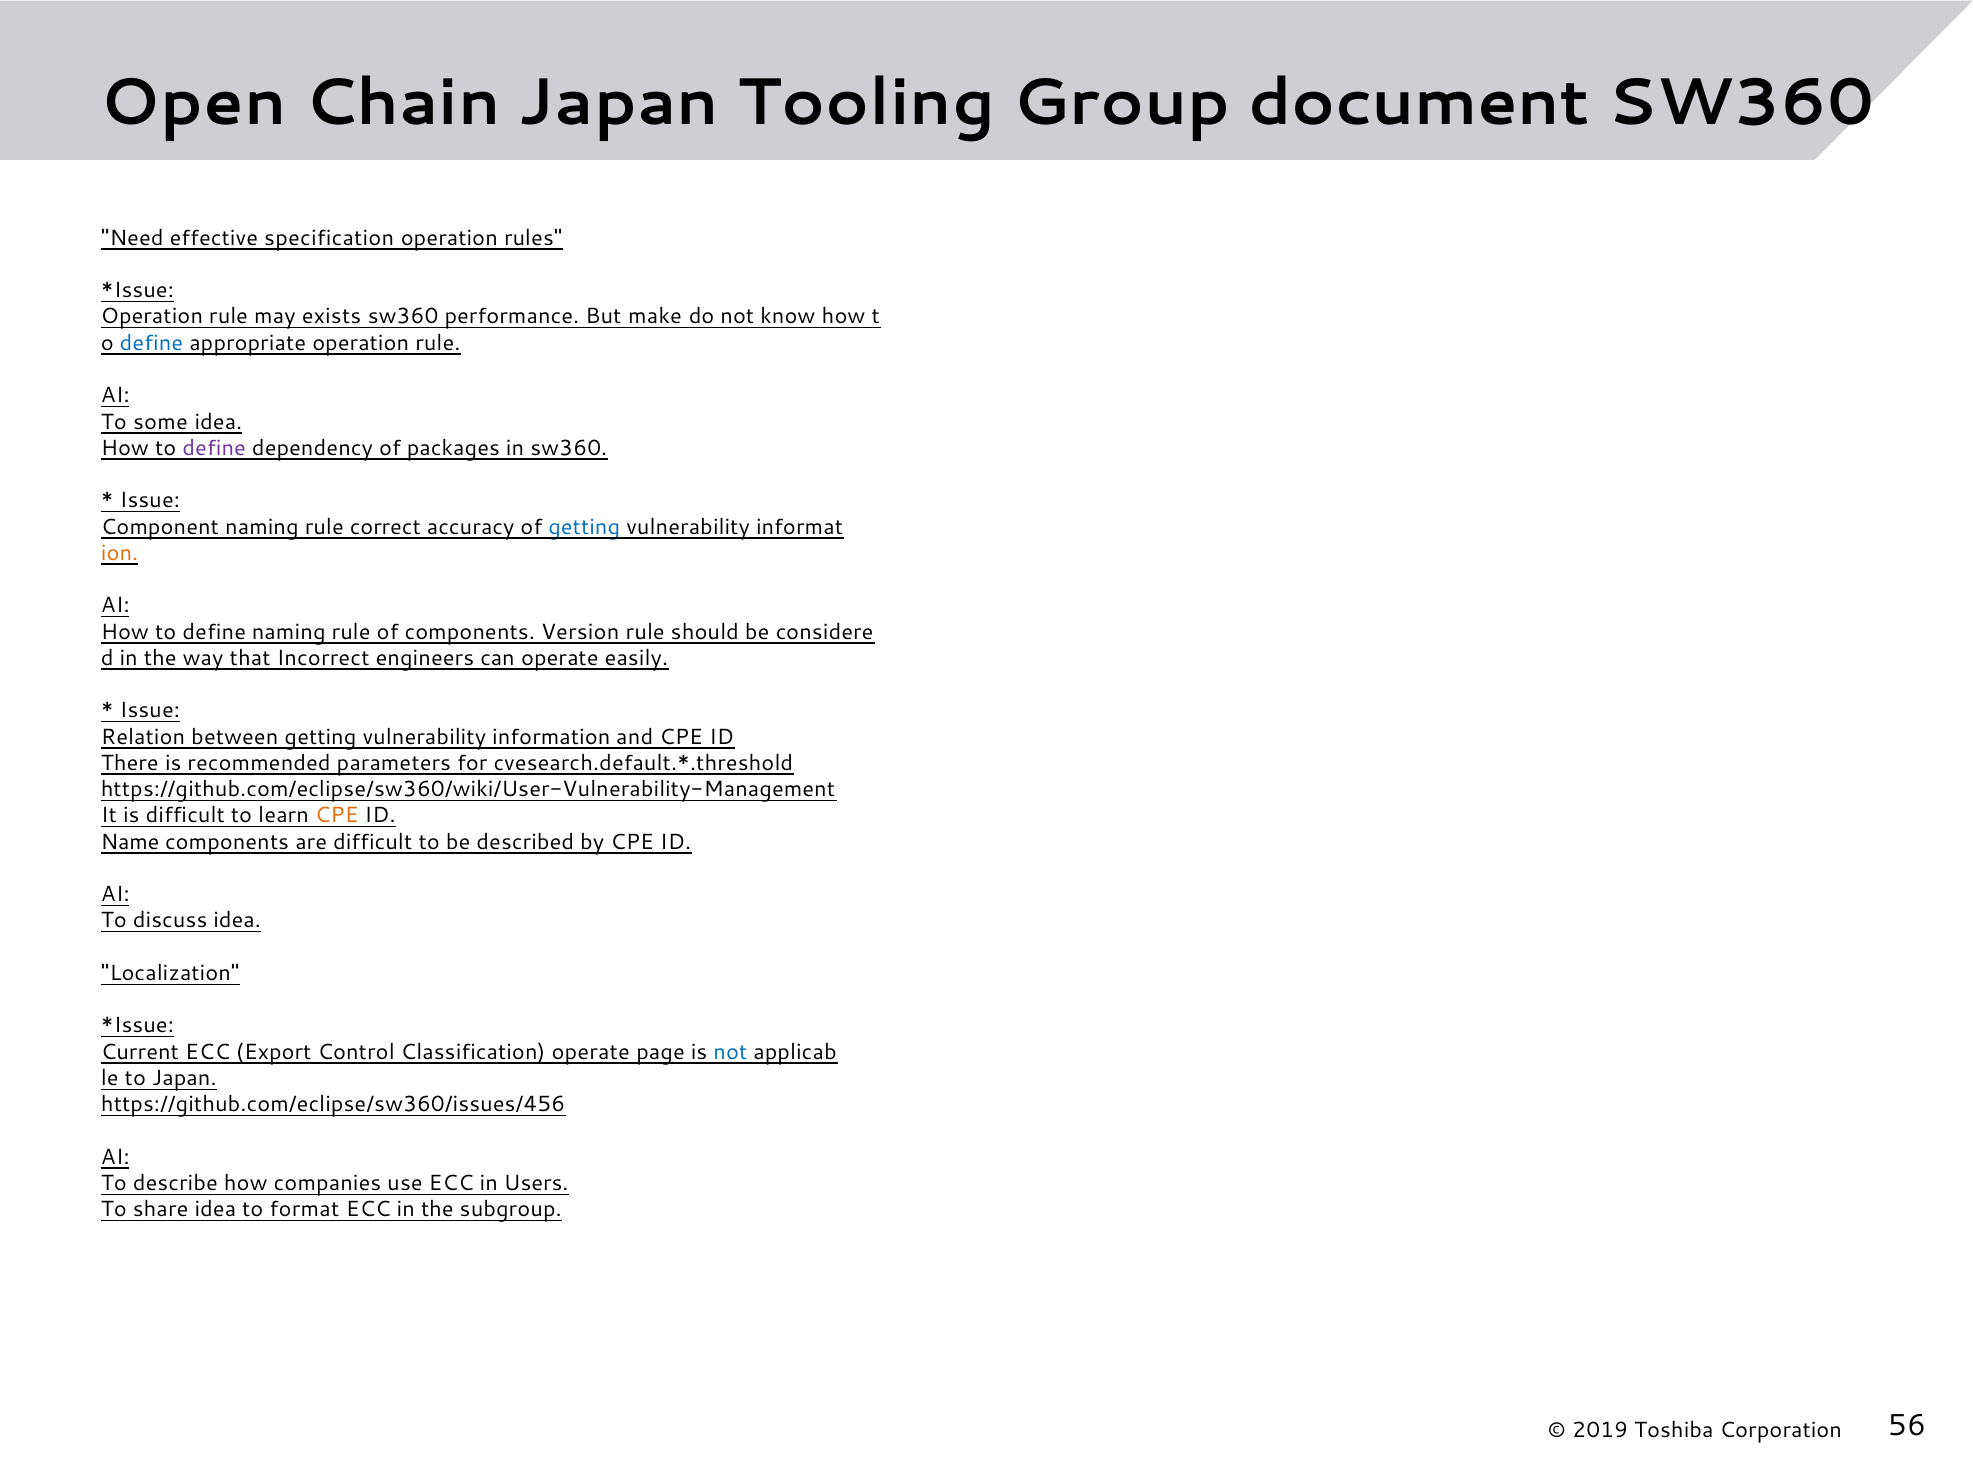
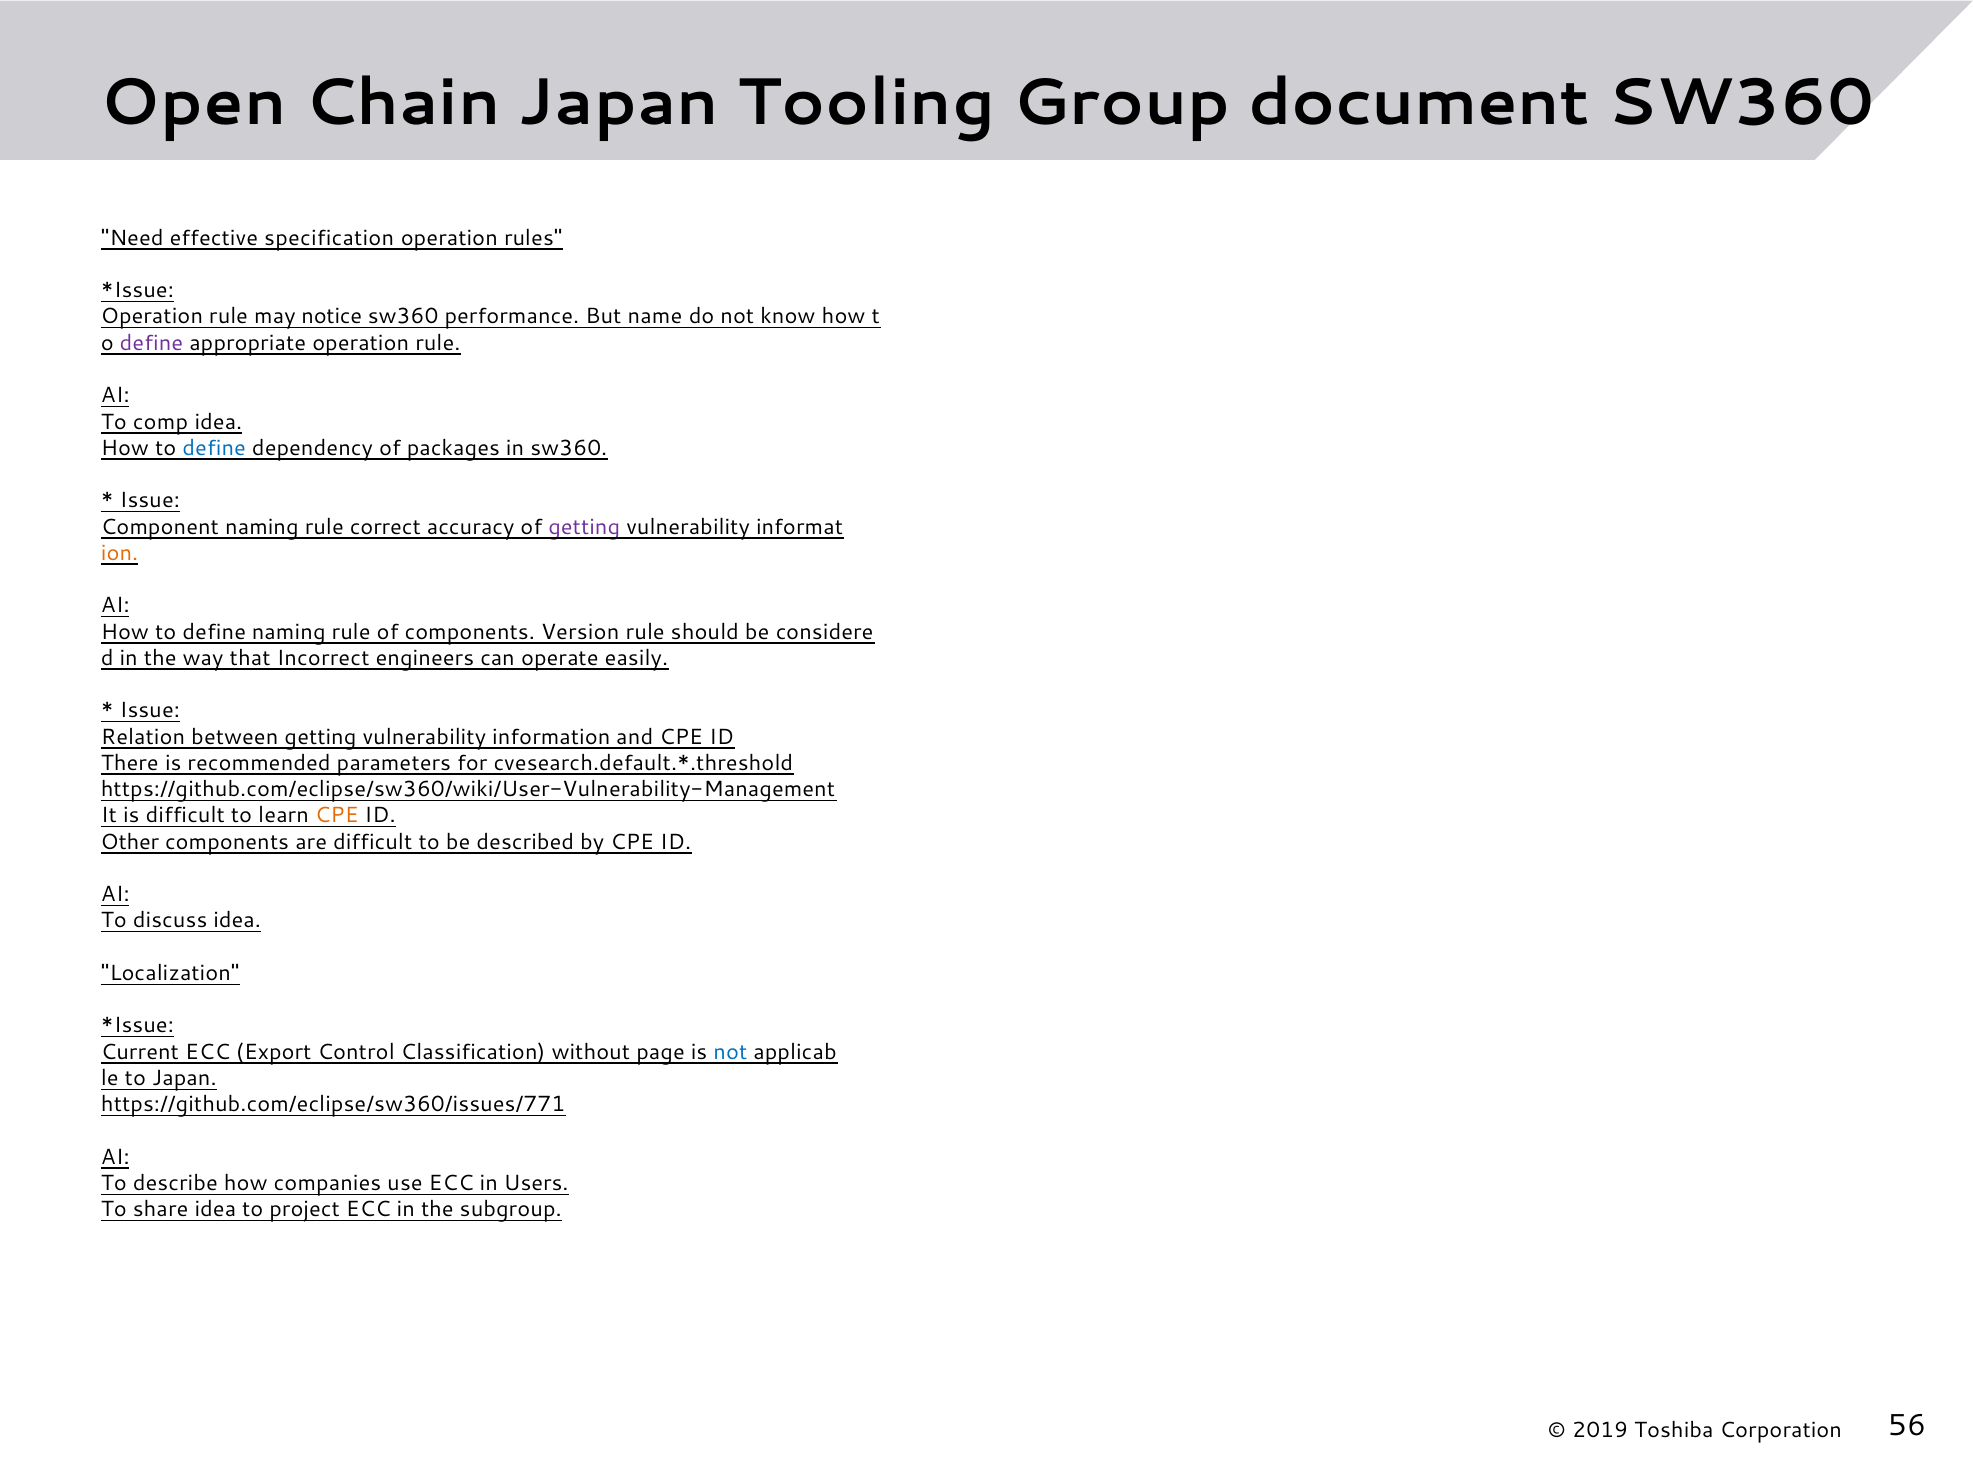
exists: exists -> notice
make: make -> name
define at (151, 343) colour: blue -> purple
some: some -> comp
define at (214, 448) colour: purple -> blue
getting at (584, 527) colour: blue -> purple
Name: Name -> Other
Classification operate: operate -> without
https://github.com/eclipse/sw360/issues/456: https://github.com/eclipse/sw360/issues/456 -> https://github.com/eclipse/sw360/issues/771
format: format -> project
